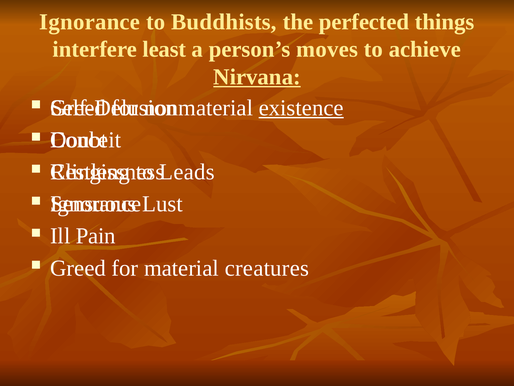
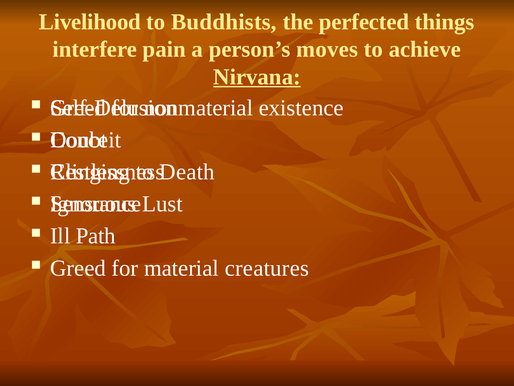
Ignorance at (90, 22): Ignorance -> Livelihood
least: least -> pain
existence underline: present -> none
Leads: Leads -> Death
Pain: Pain -> Path
